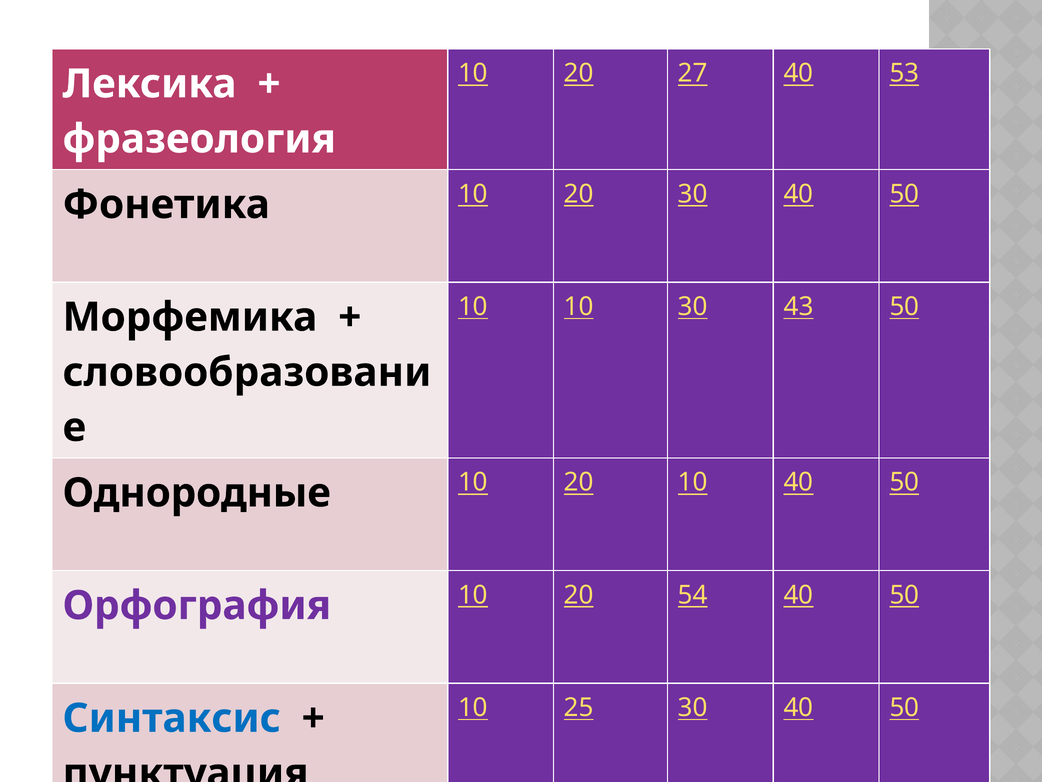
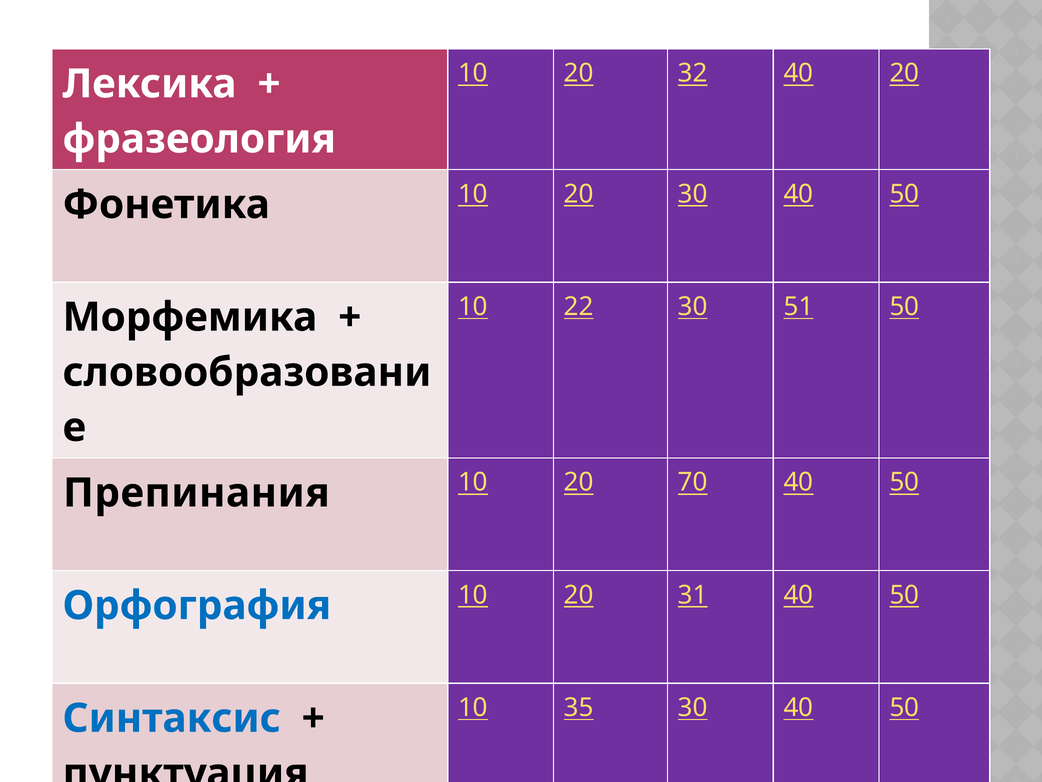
27: 27 -> 32
40 53: 53 -> 20
10 10: 10 -> 22
43: 43 -> 51
Однородные: Однородные -> Препинания
20 10: 10 -> 70
Орфография colour: purple -> blue
54: 54 -> 31
25: 25 -> 35
